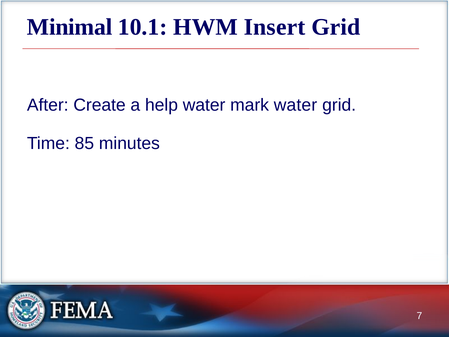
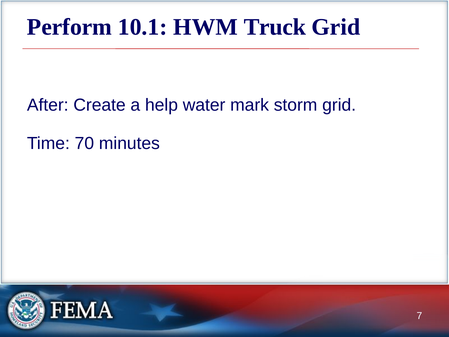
Minimal: Minimal -> Perform
Insert: Insert -> Truck
mark water: water -> storm
85: 85 -> 70
